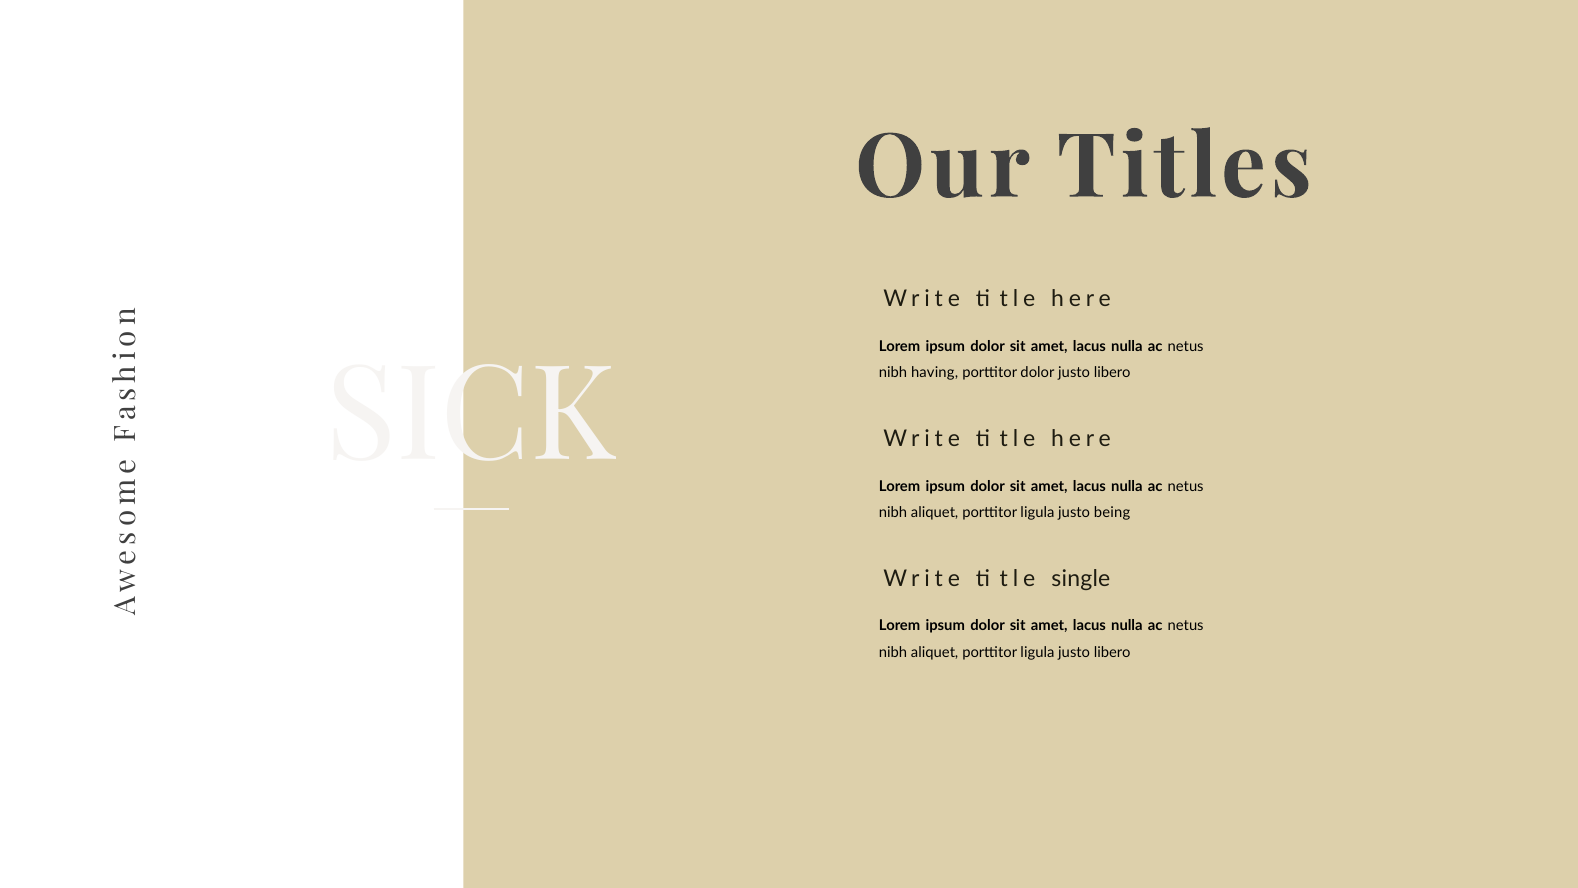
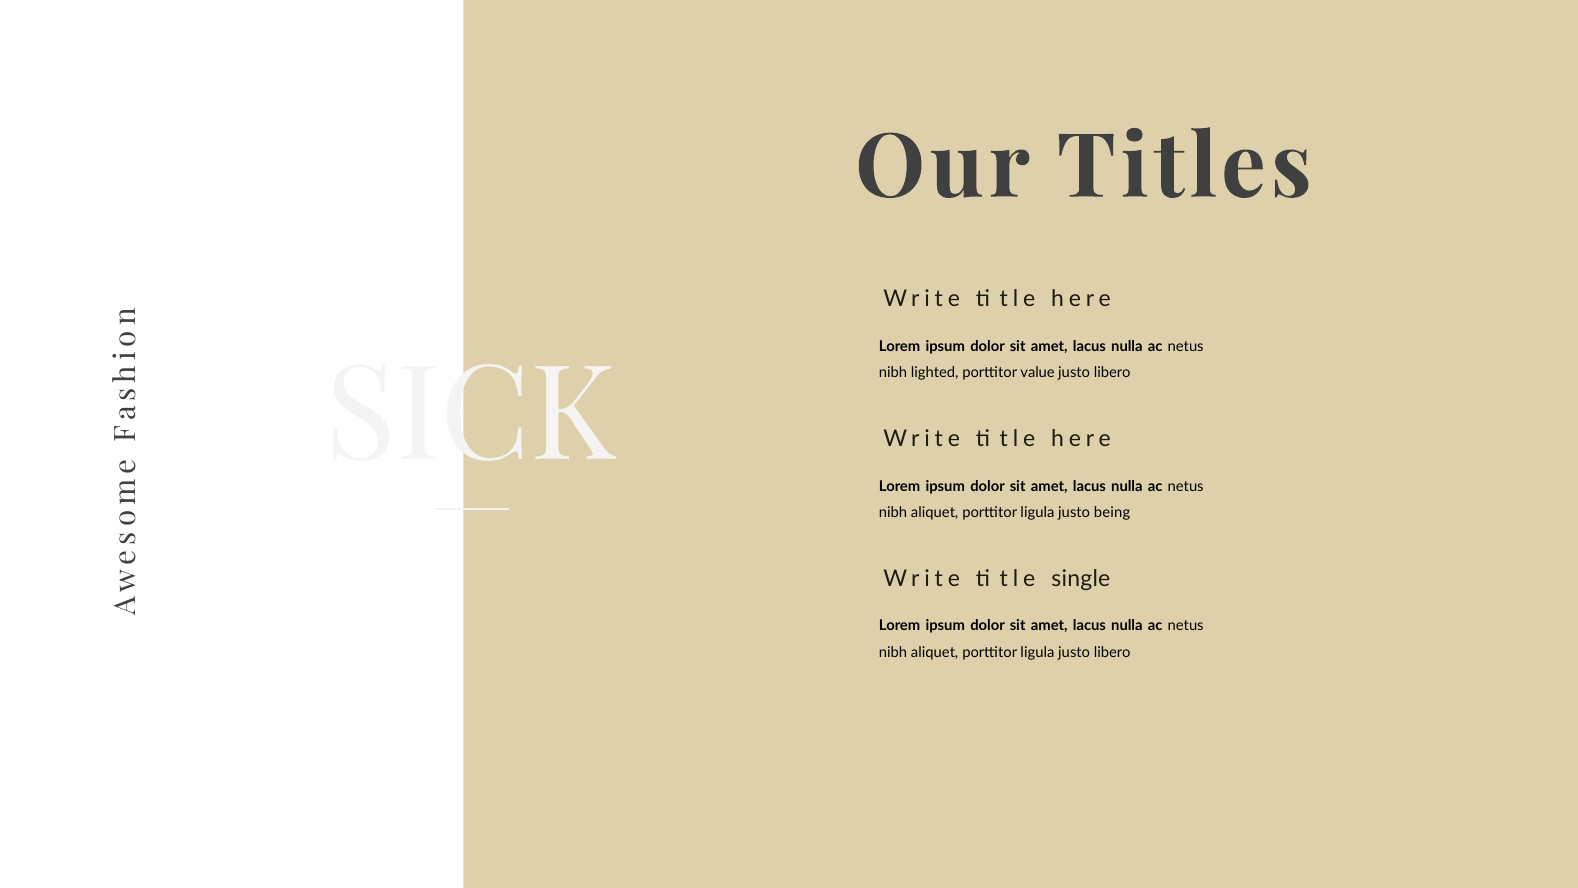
having: having -> lighted
porttitor dolor: dolor -> value
